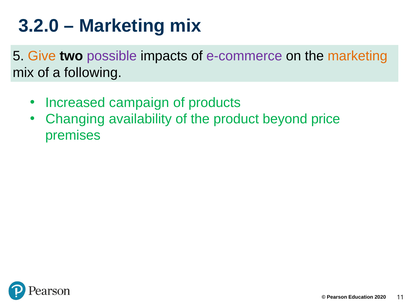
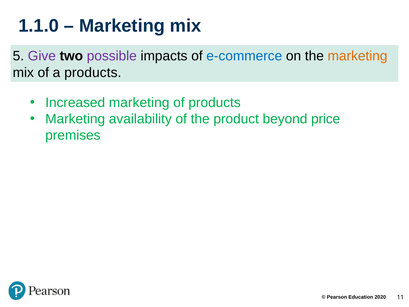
3.2.0: 3.2.0 -> 1.1.0
Give colour: orange -> purple
e-commerce colour: purple -> blue
a following: following -> products
Increased campaign: campaign -> marketing
Changing at (75, 119): Changing -> Marketing
